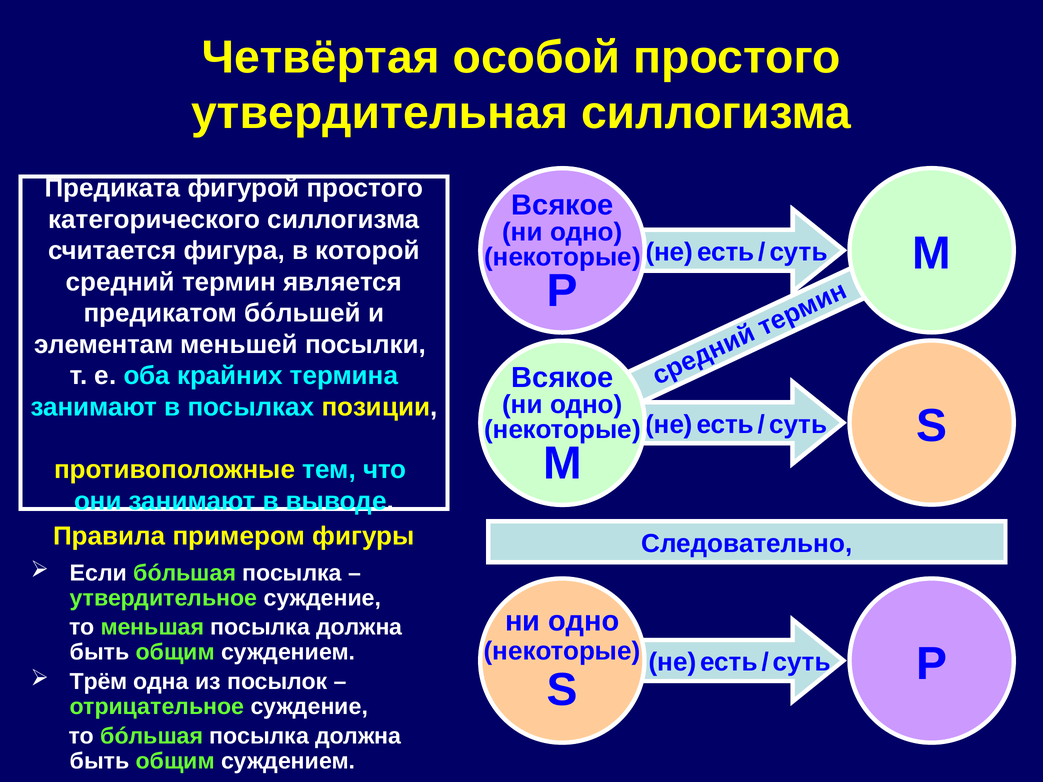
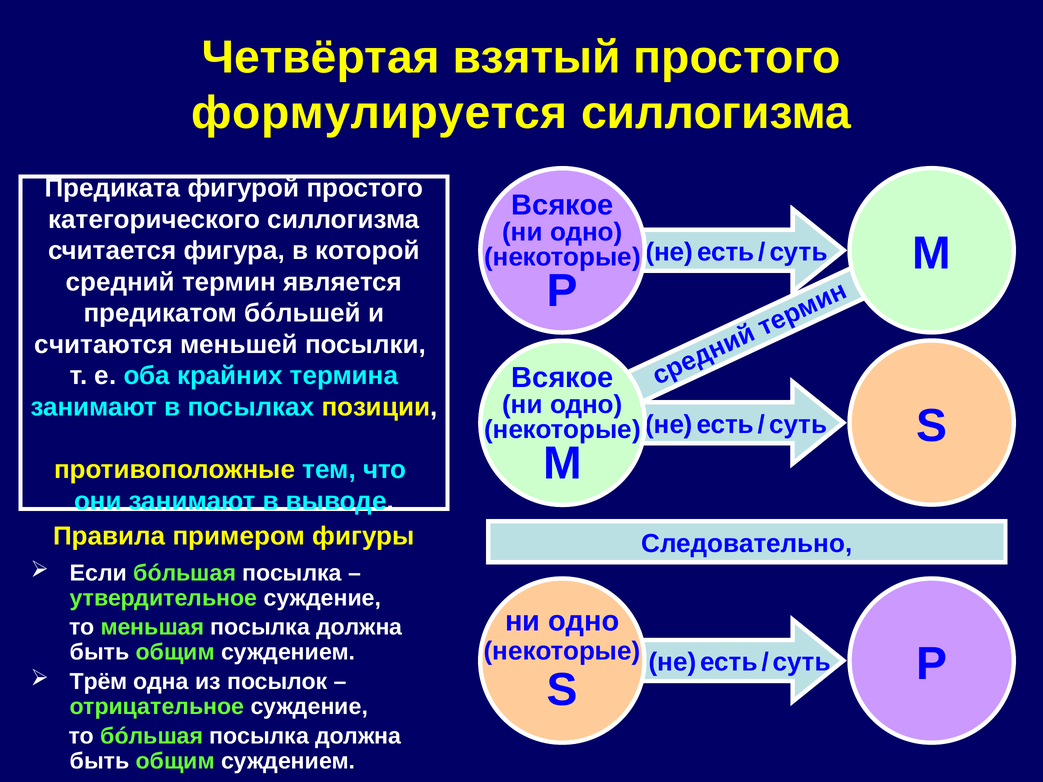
особой: особой -> взятый
утвердительная: утвердительная -> формулируется
элементам: элементам -> считаются
